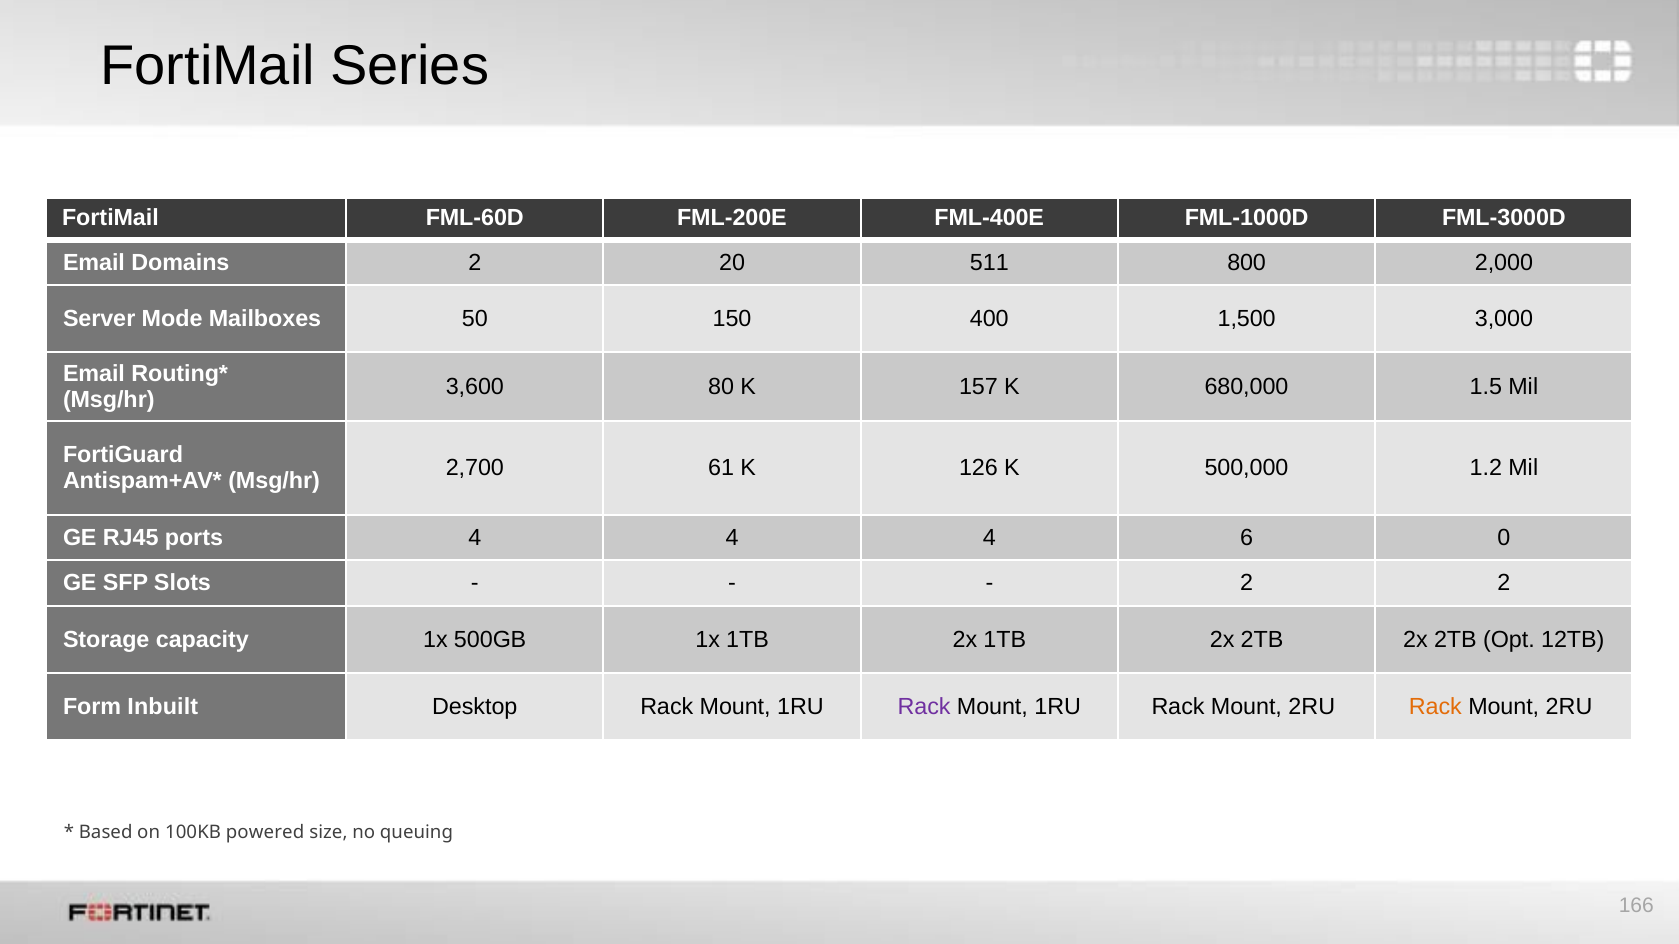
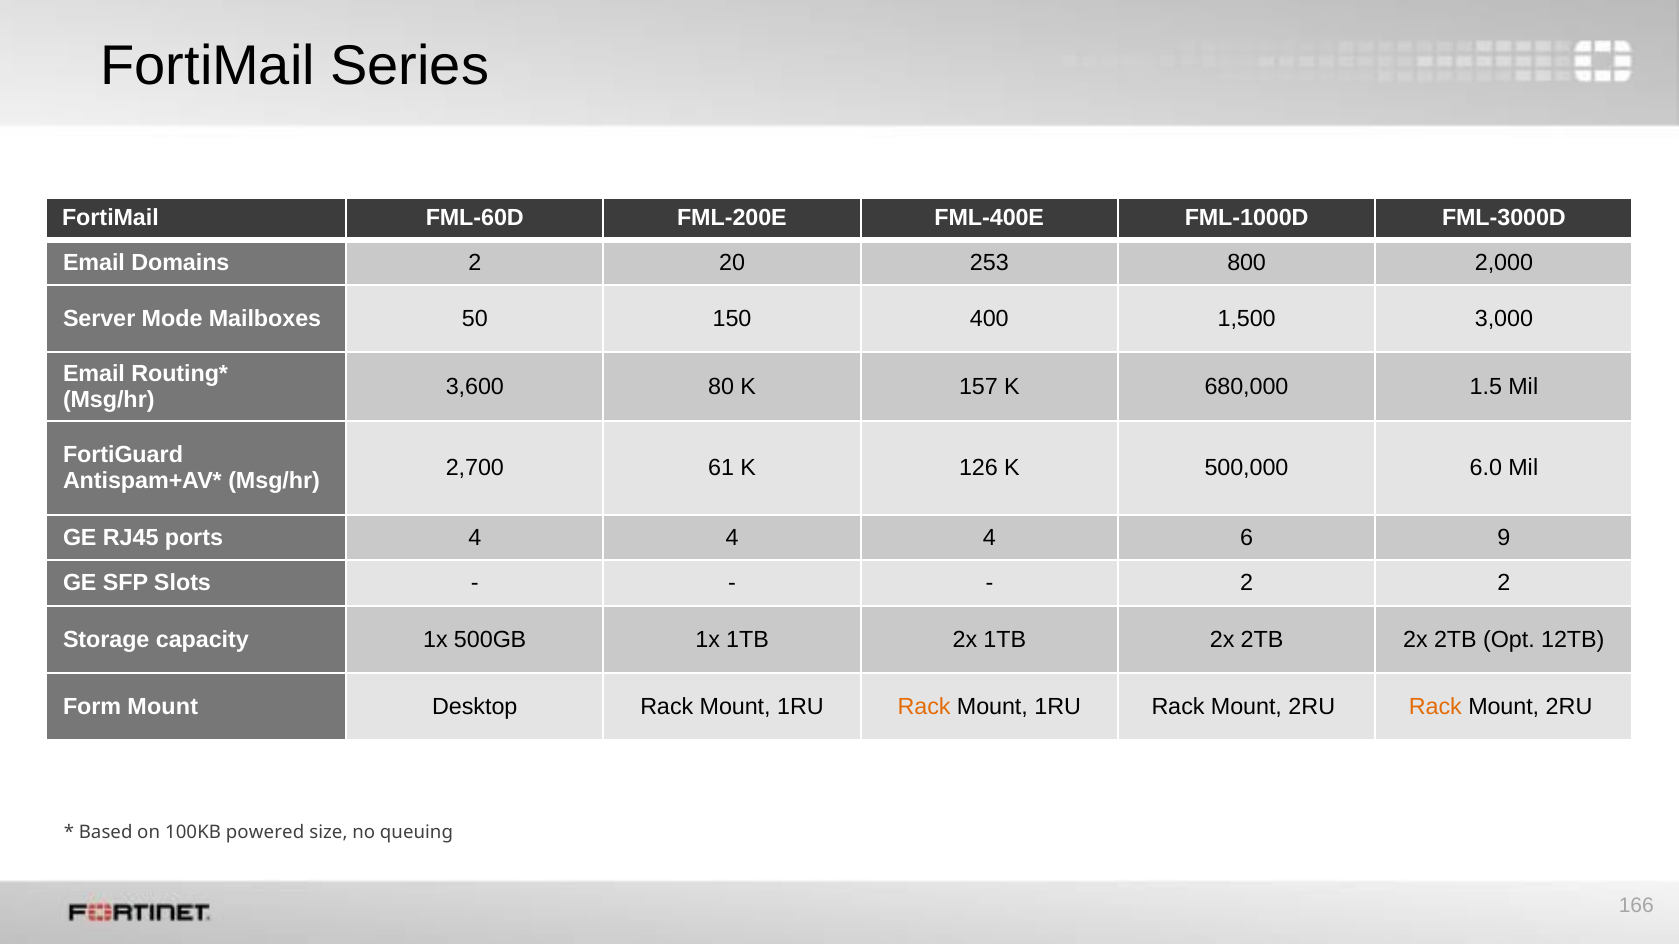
511: 511 -> 253
1.2: 1.2 -> 6.0
0: 0 -> 9
Form Inbuilt: Inbuilt -> Mount
Rack at (924, 707) colour: purple -> orange
